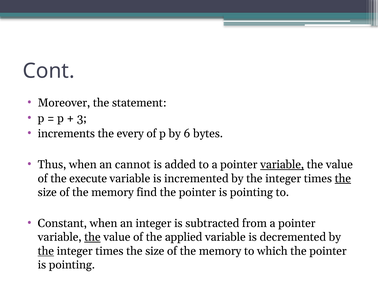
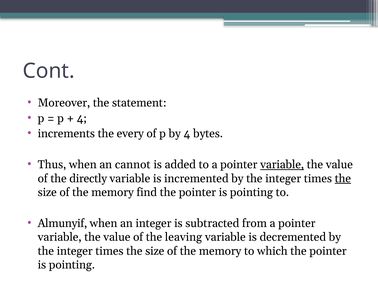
3 at (82, 118): 3 -> 4
by 6: 6 -> 4
execute: execute -> directly
Constant: Constant -> Almunyif
the at (92, 237) underline: present -> none
applied: applied -> leaving
the at (46, 251) underline: present -> none
